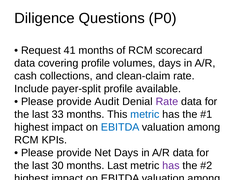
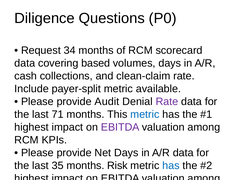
41: 41 -> 34
covering profile: profile -> based
payer-split profile: profile -> metric
33: 33 -> 71
EBITDA at (120, 127) colour: blue -> purple
30: 30 -> 35
months Last: Last -> Risk
has at (171, 166) colour: purple -> blue
